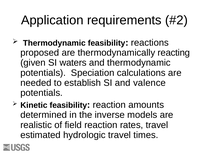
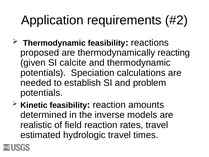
waters: waters -> calcite
valence: valence -> problem
